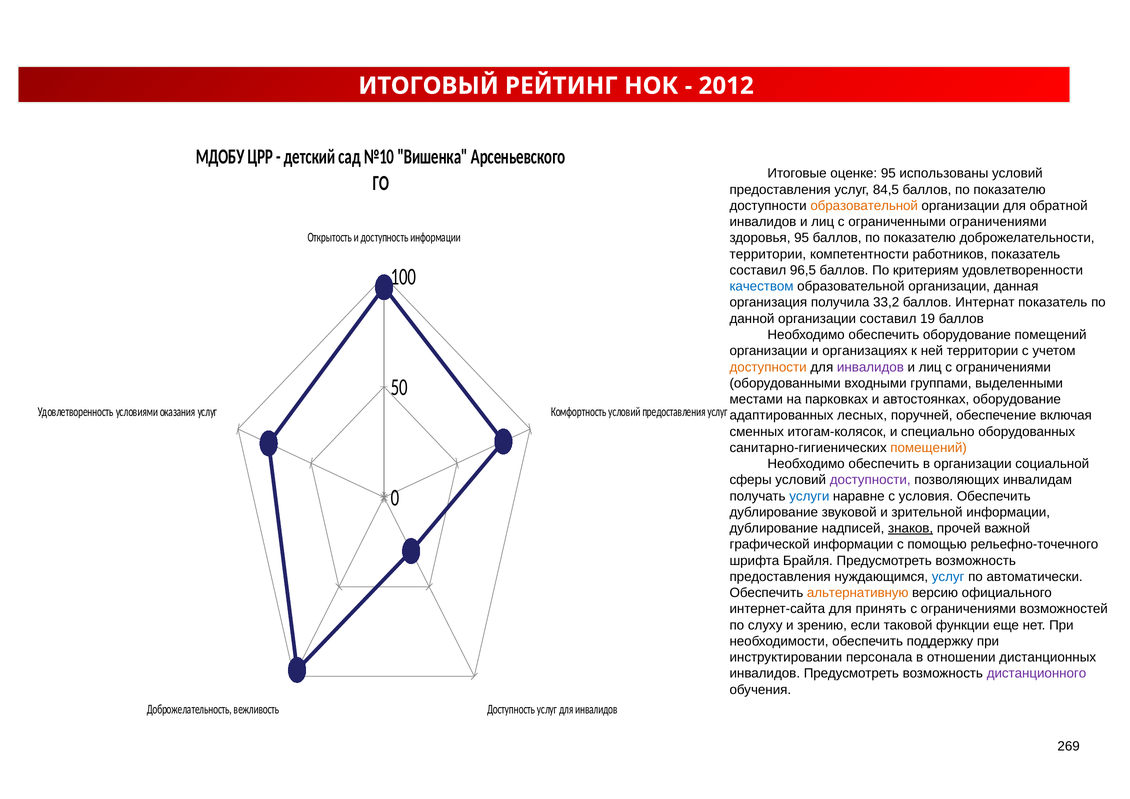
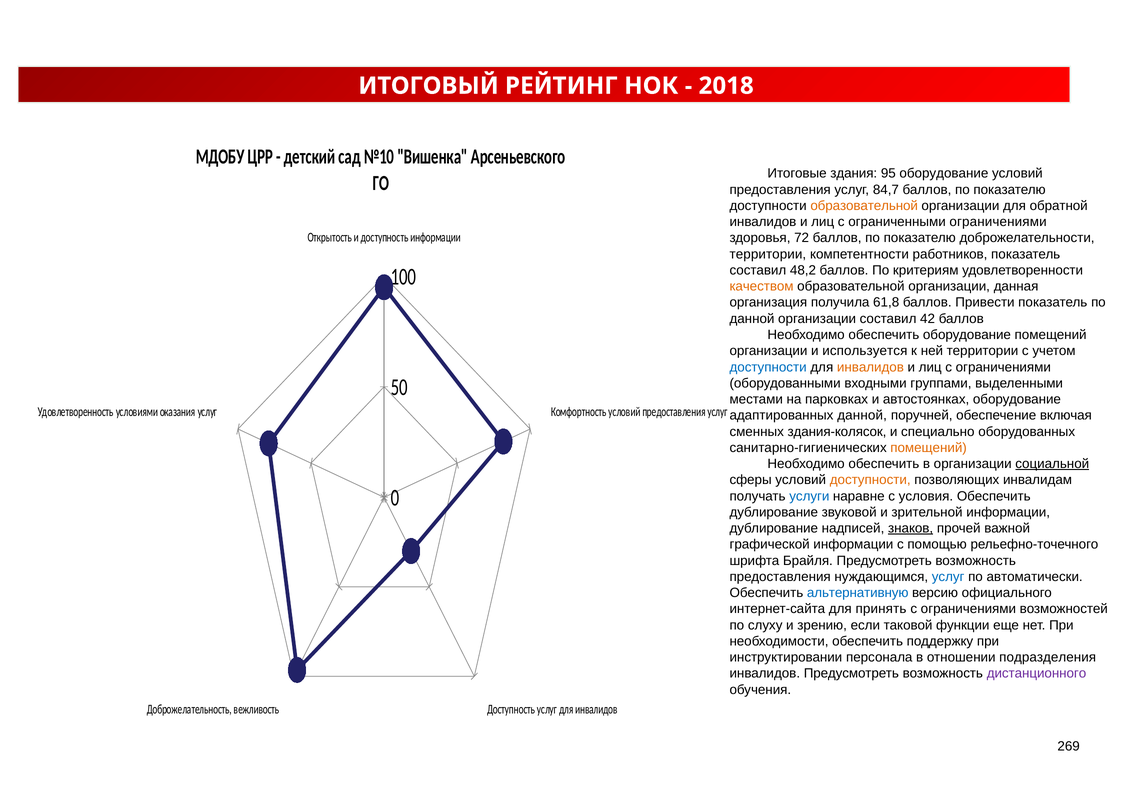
2012: 2012 -> 2018
оценке: оценке -> здания
95 использованы: использованы -> оборудование
84,5: 84,5 -> 84,7
здоровья 95: 95 -> 72
96,5: 96,5 -> 48,2
качеством colour: blue -> orange
33,2: 33,2 -> 61,8
Интернат: Интернат -> Привести
19: 19 -> 42
организациях: организациях -> используется
доступности at (768, 367) colour: orange -> blue
инвалидов at (870, 367) colour: purple -> orange
адаптированных лесных: лесных -> данной
итогам-колясок: итогам-колясок -> здания-колясок
социальной underline: none -> present
доступности at (870, 480) colour: purple -> orange
альтернативную colour: orange -> blue
дистанционных: дистанционных -> подразделения
